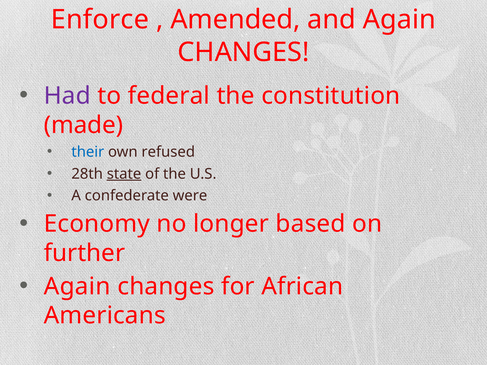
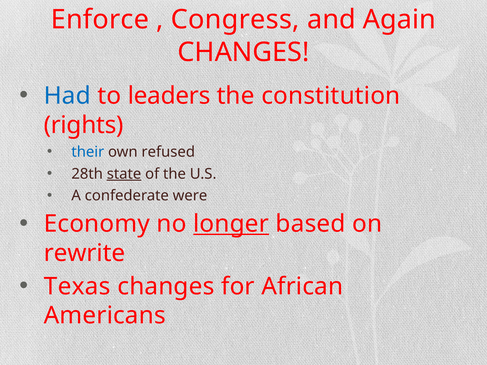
Amended: Amended -> Congress
Had colour: purple -> blue
federal: federal -> leaders
made: made -> rights
longer underline: none -> present
further: further -> rewrite
Again at (77, 287): Again -> Texas
